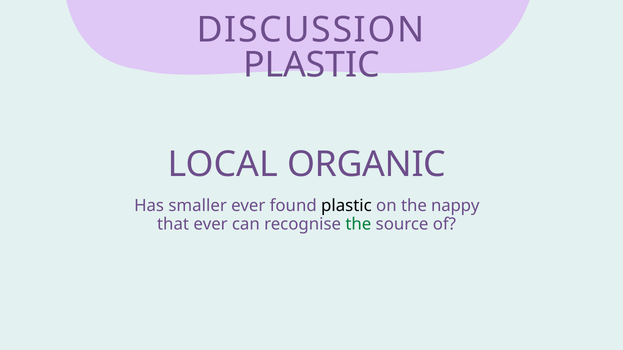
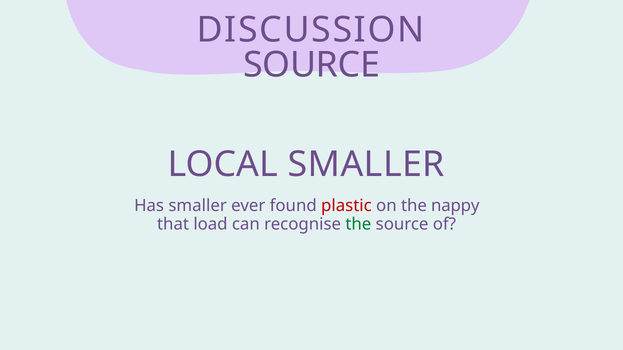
PLASTIC at (311, 65): PLASTIC -> SOURCE
LOCAL ORGANIC: ORGANIC -> SMALLER
plastic at (346, 206) colour: black -> red
that ever: ever -> load
